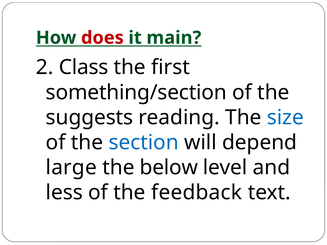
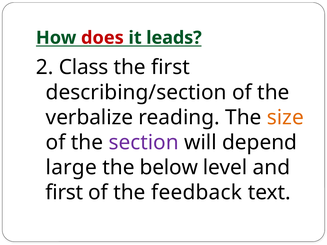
main: main -> leads
something/section: something/section -> describing/section
suggests: suggests -> verbalize
size colour: blue -> orange
section colour: blue -> purple
less at (64, 193): less -> first
